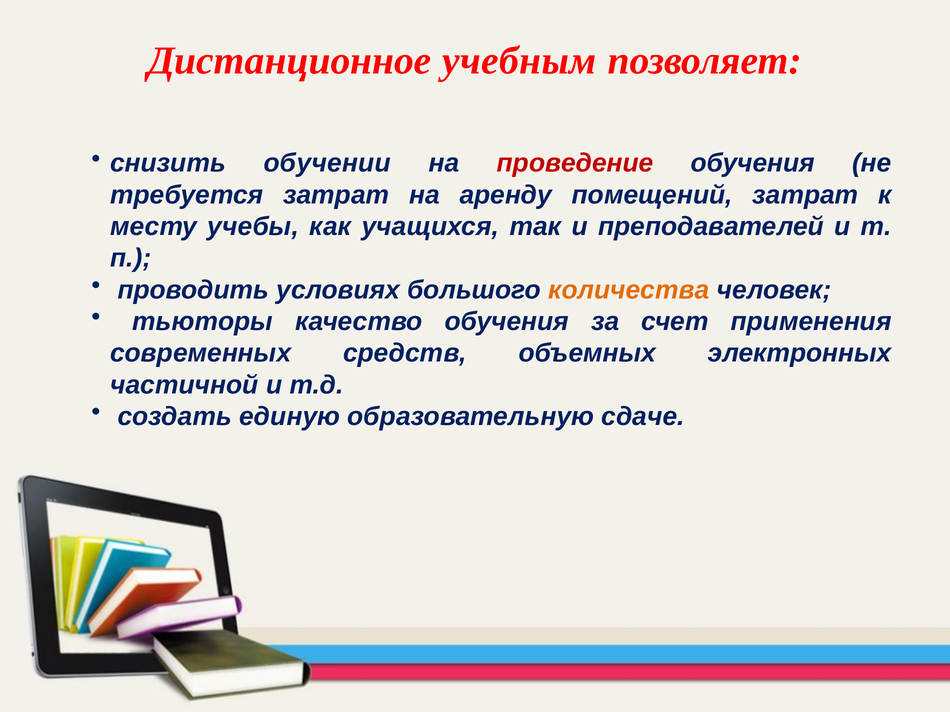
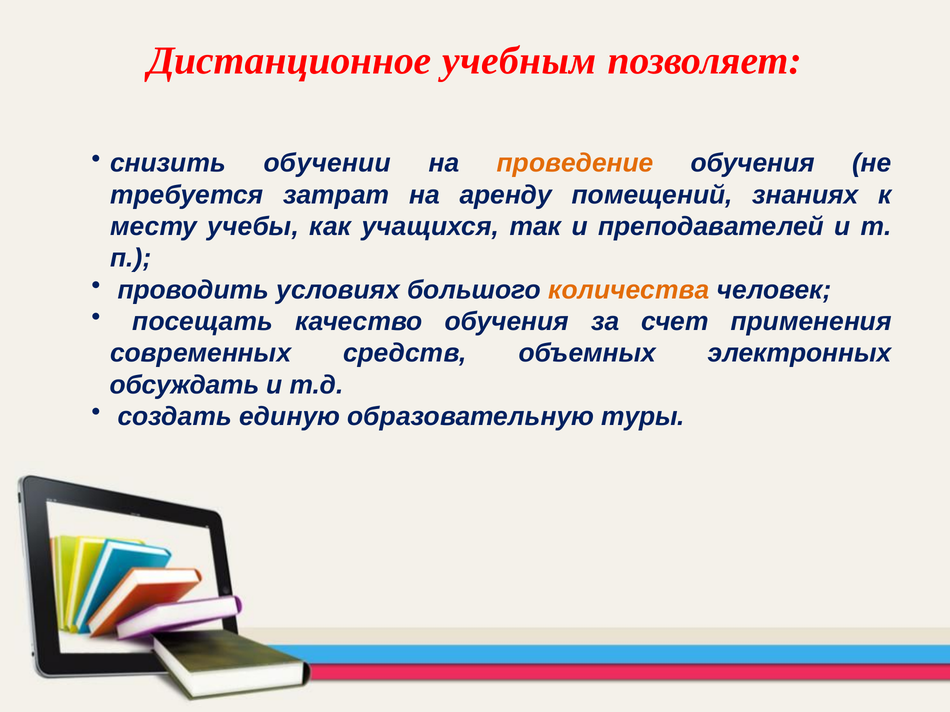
проведение colour: red -> orange
помещений затрат: затрат -> знаниях
тьюторы: тьюторы -> посещать
частичной: частичной -> обсуждать
сдаче: сдаче -> туры
